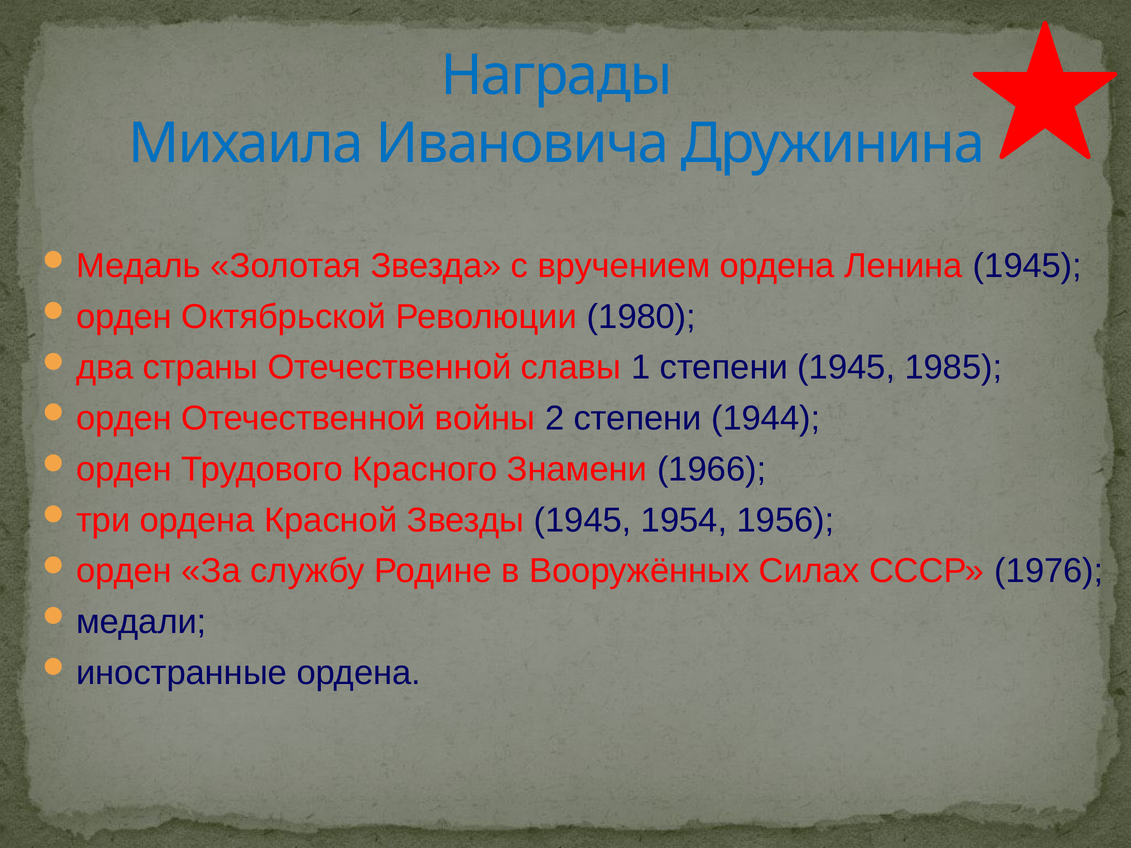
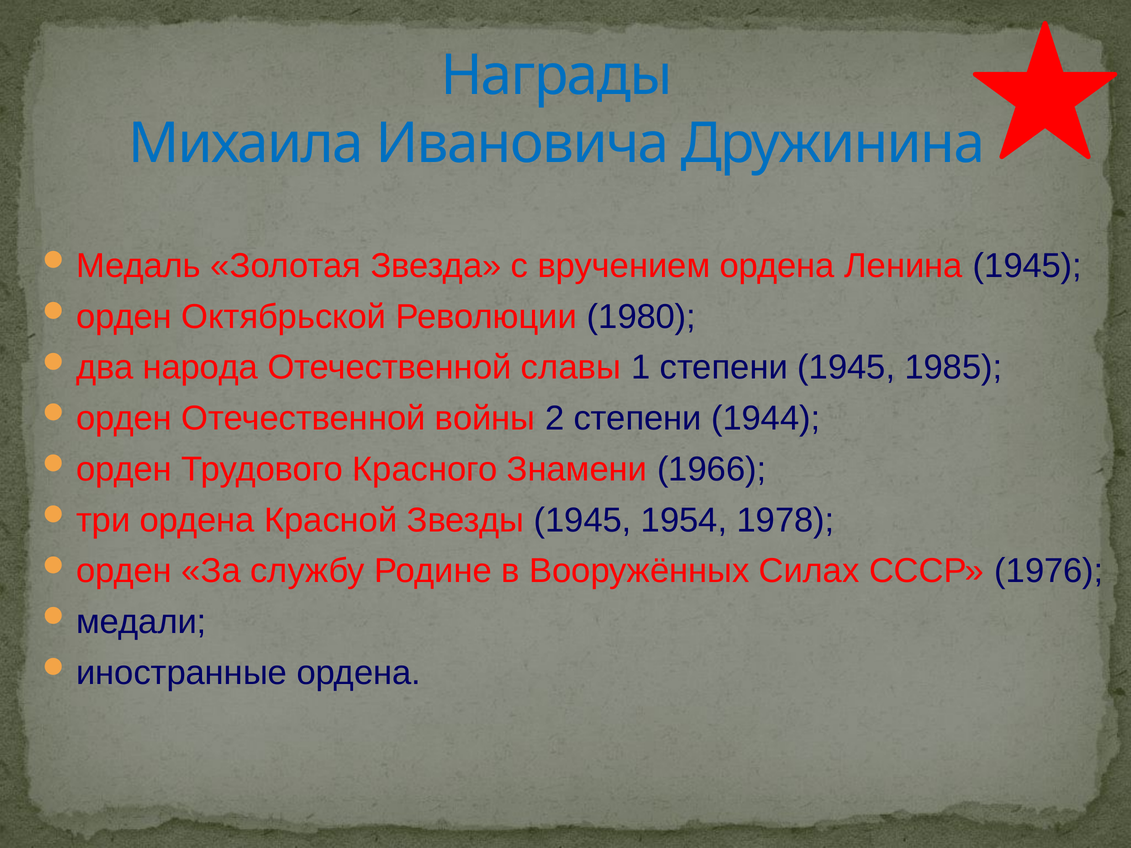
страны: страны -> народа
1956: 1956 -> 1978
